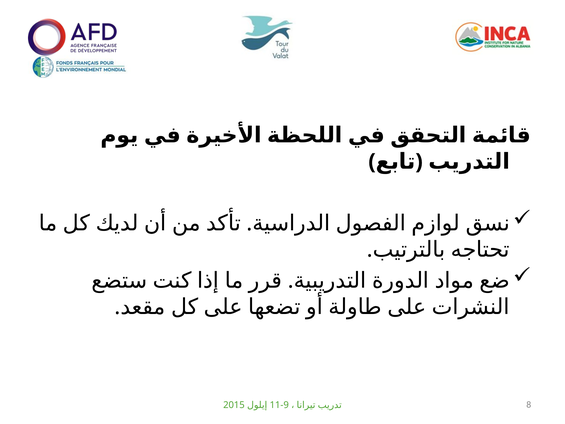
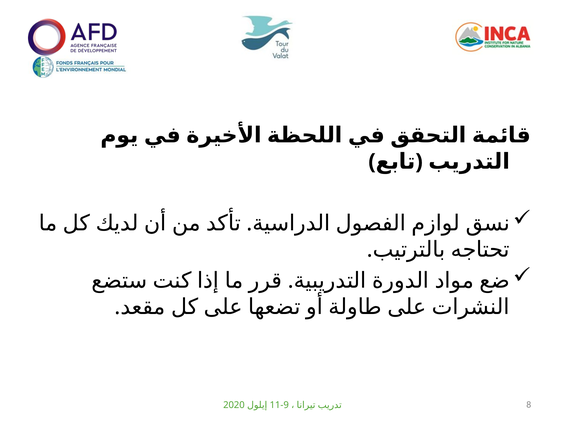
2015: 2015 -> 2020
